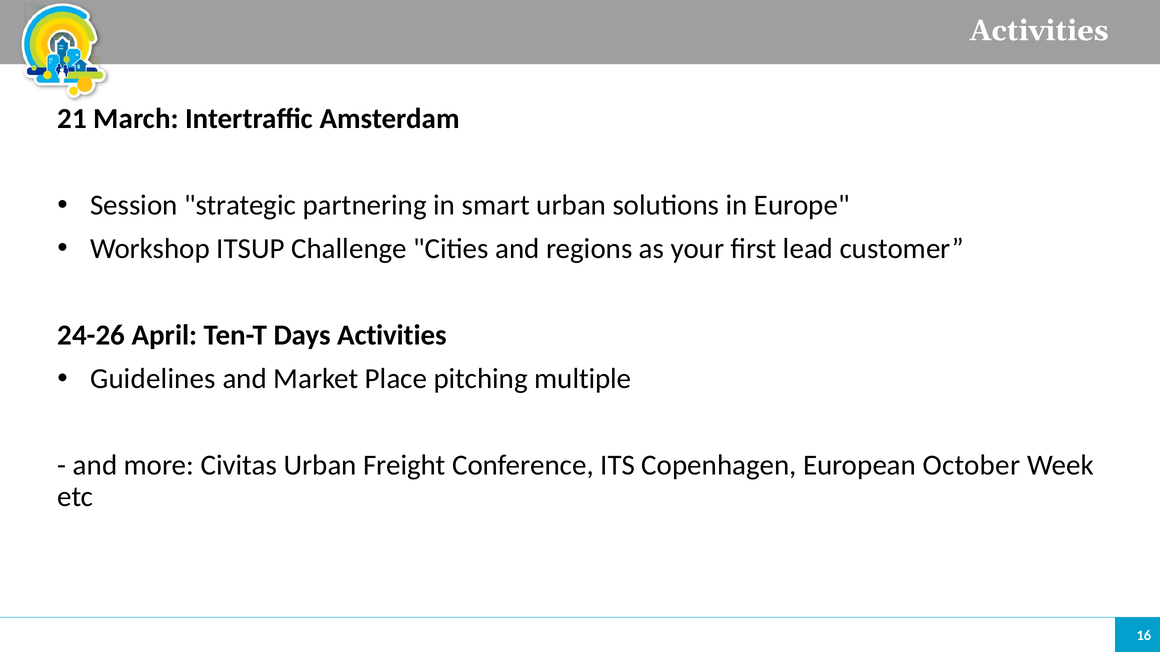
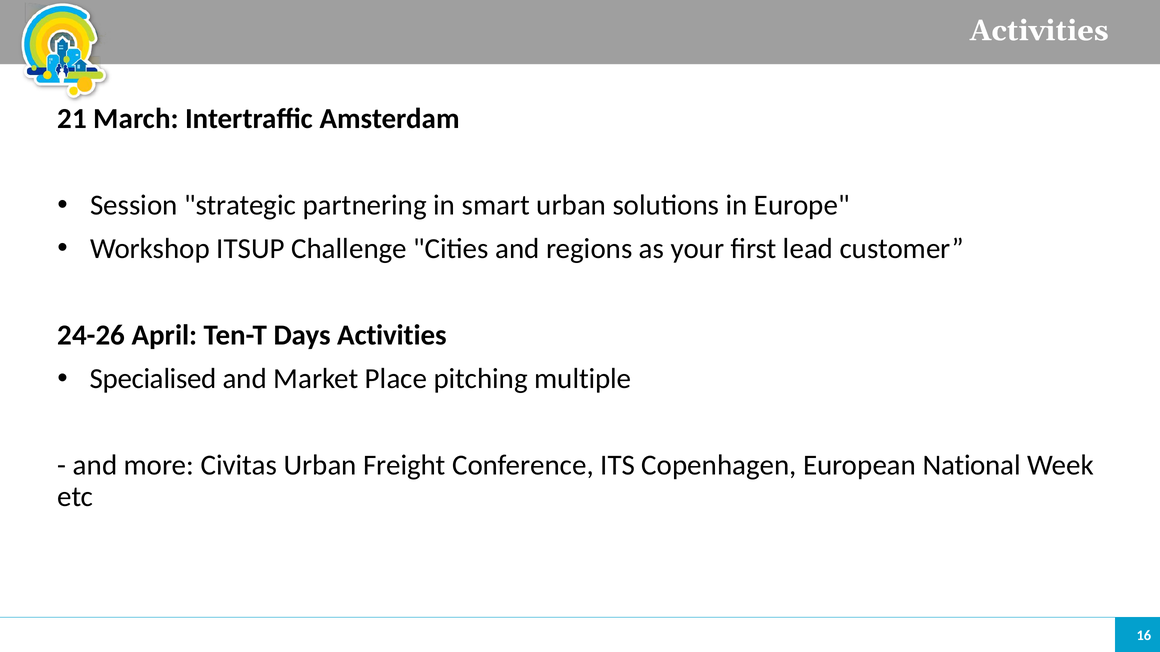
Guidelines: Guidelines -> Specialised
October: October -> National
